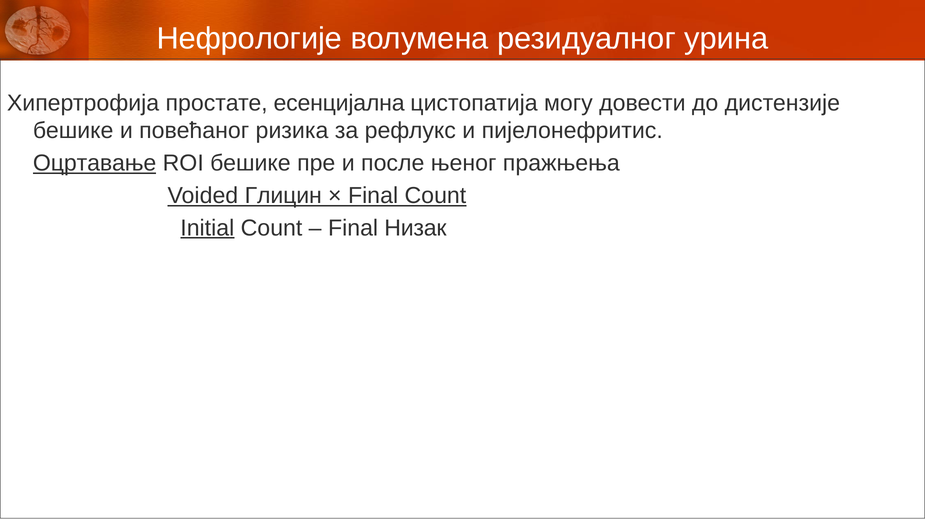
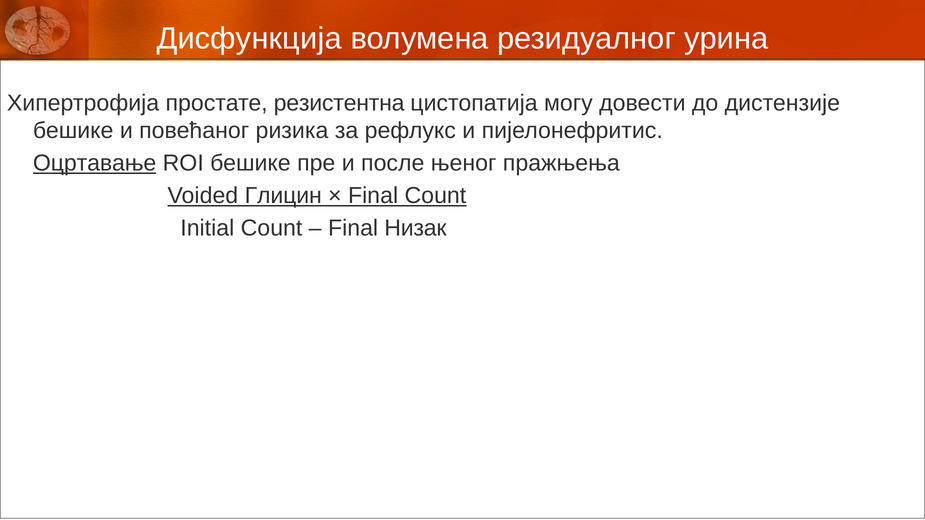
Нефрологије: Нефрологије -> Дисфункција
есенцијална: есенцијална -> резистентна
Initial underline: present -> none
